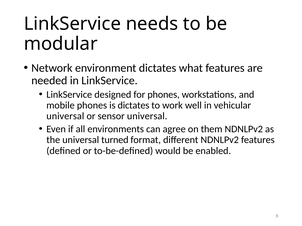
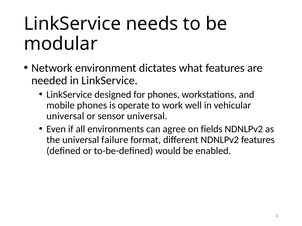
is dictates: dictates -> operate
them: them -> fields
turned: turned -> failure
